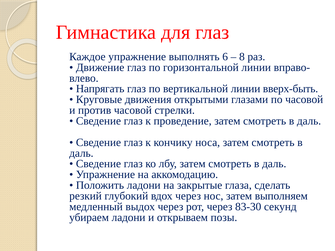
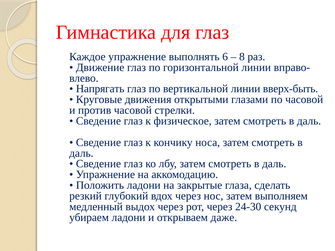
проведение: проведение -> физическое
83-30: 83-30 -> 24-30
позы: позы -> даже
